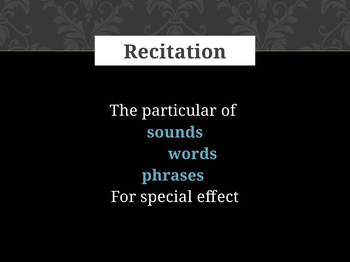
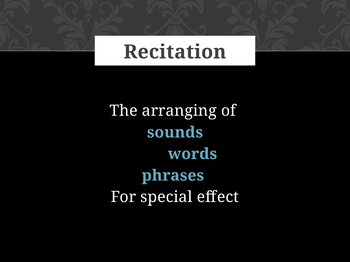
particular: particular -> arranging
